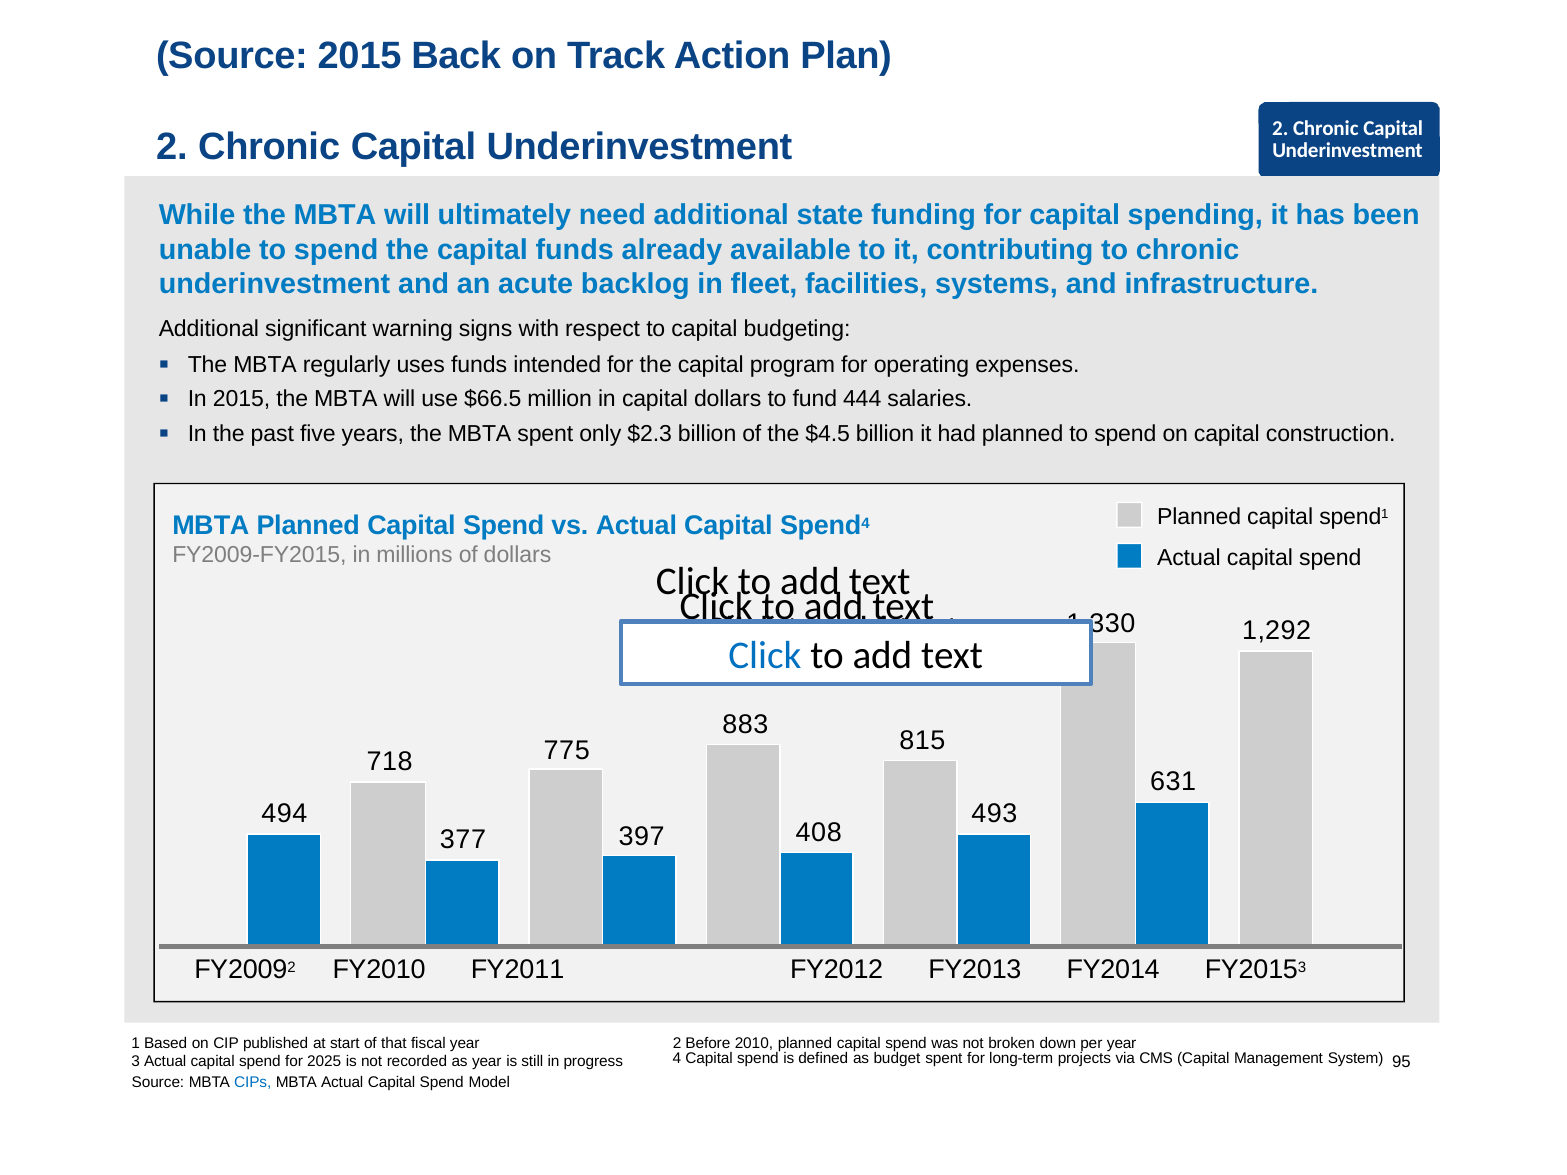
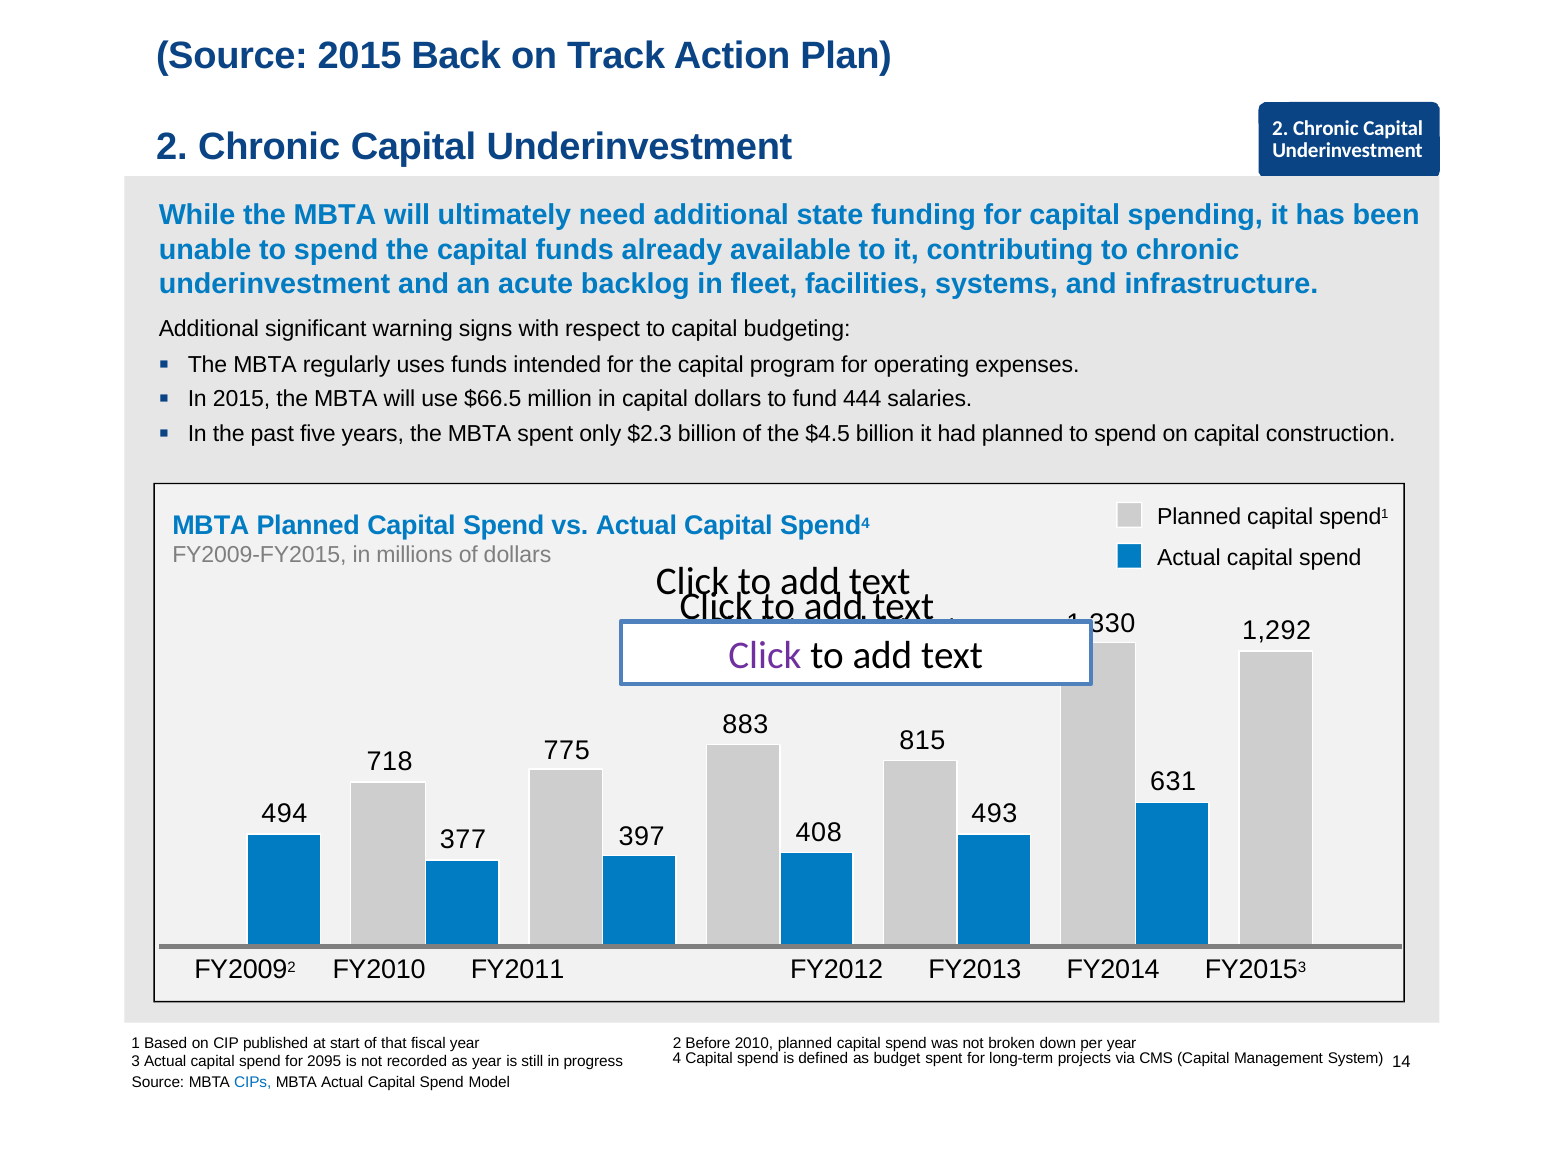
Click at (765, 656) colour: blue -> purple
95: 95 -> 14
2025: 2025 -> 2095
